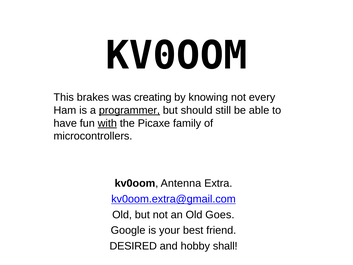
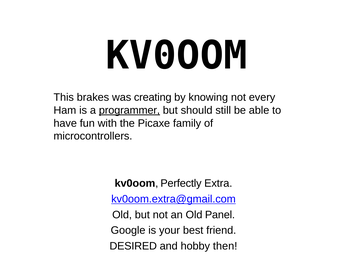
with underline: present -> none
Antenna: Antenna -> Perfectly
Goes: Goes -> Panel
shall: shall -> then
